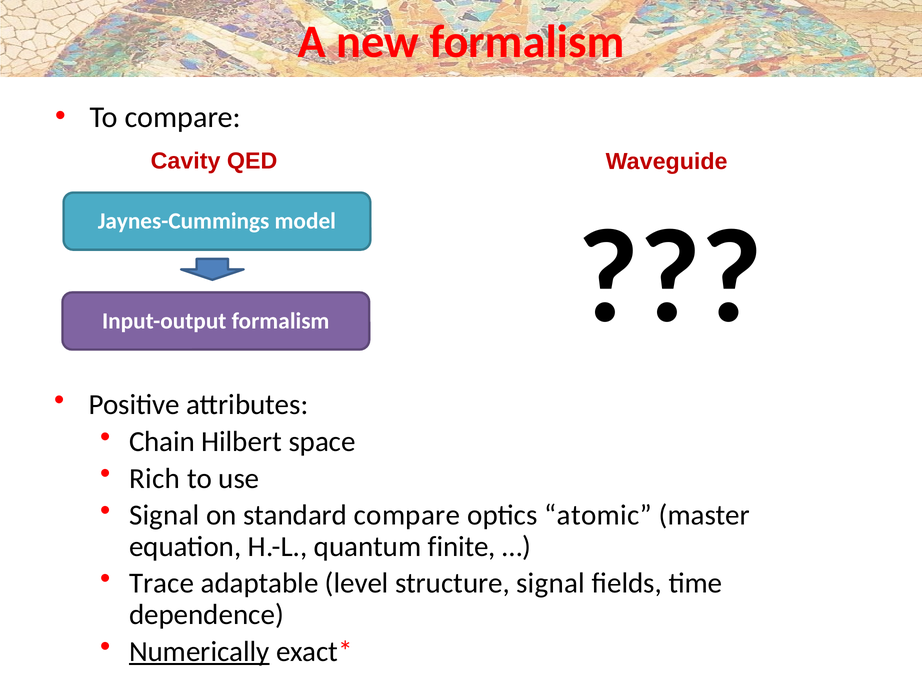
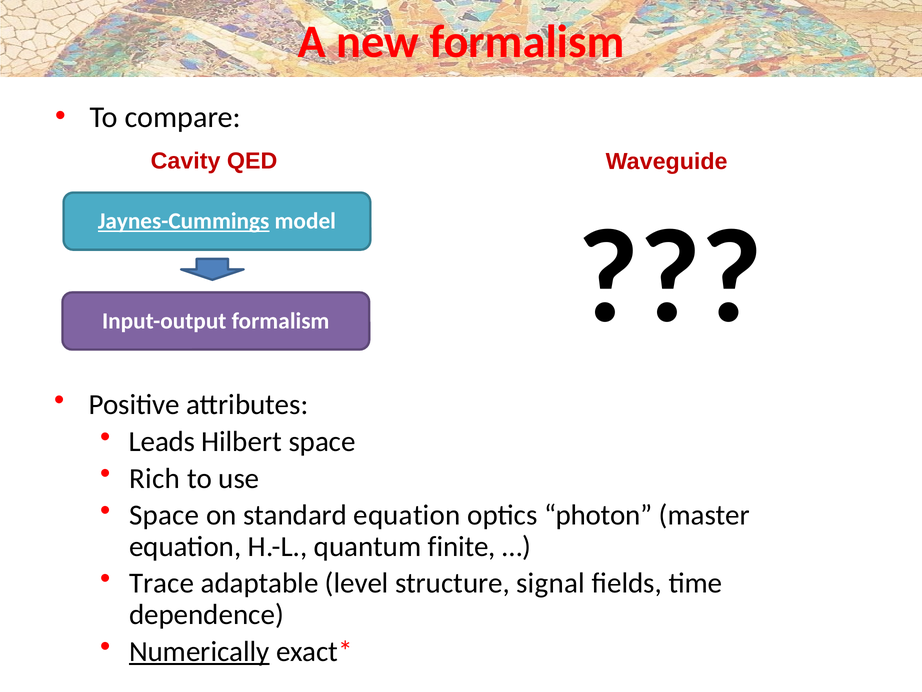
Jaynes-Cummings underline: none -> present
Chain at (162, 442): Chain -> Leads
Signal at (164, 515): Signal -> Space
standard compare: compare -> equation
atomic: atomic -> photon
